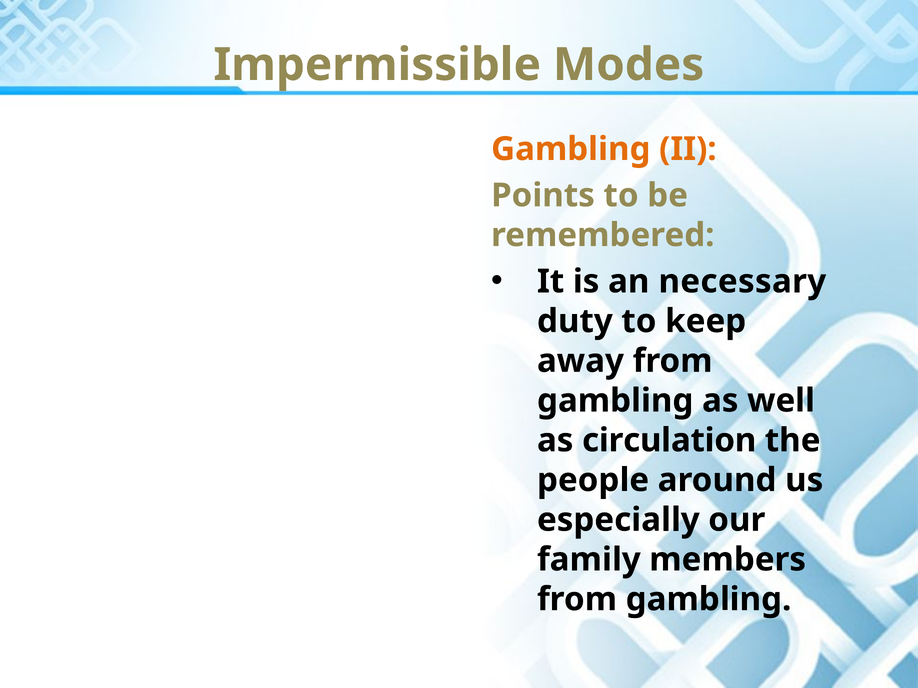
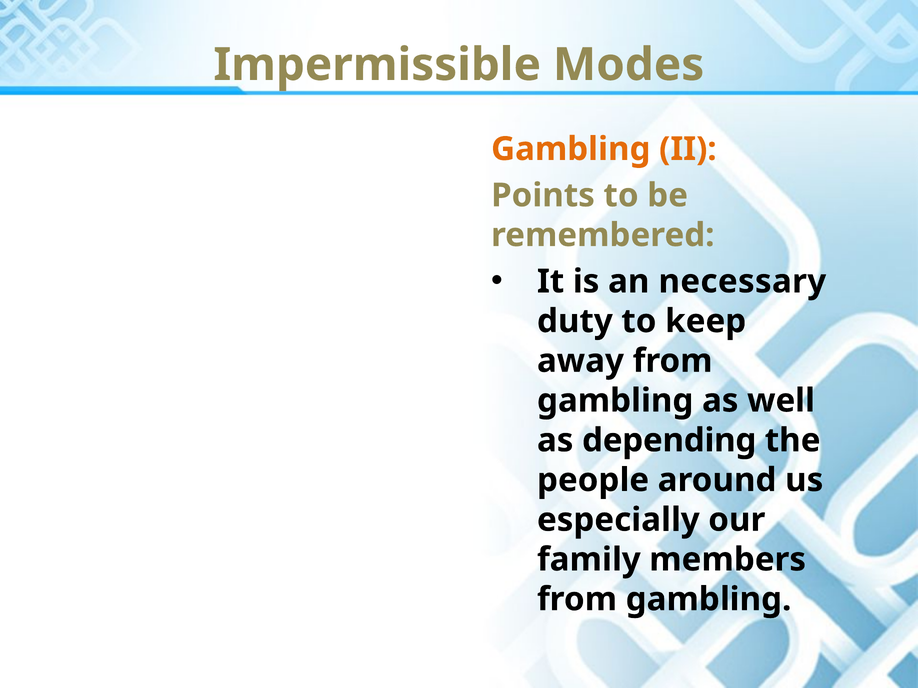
circulation: circulation -> depending
